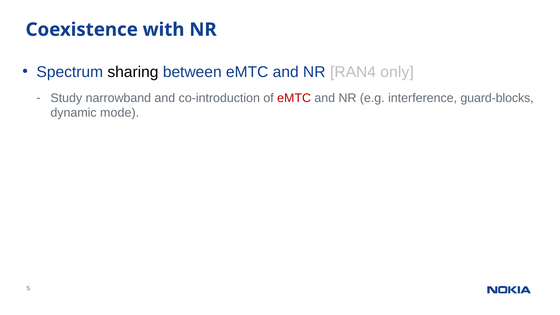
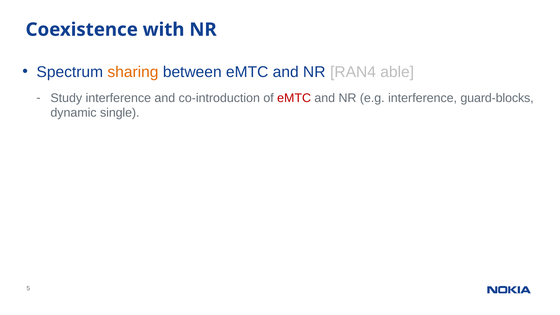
sharing colour: black -> orange
only: only -> able
Study narrowband: narrowband -> interference
mode: mode -> single
